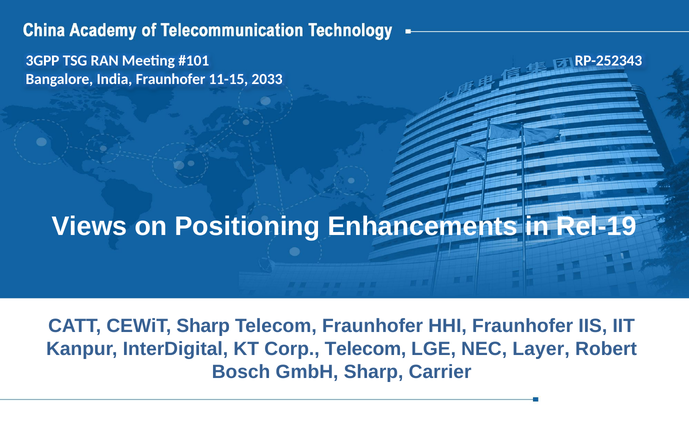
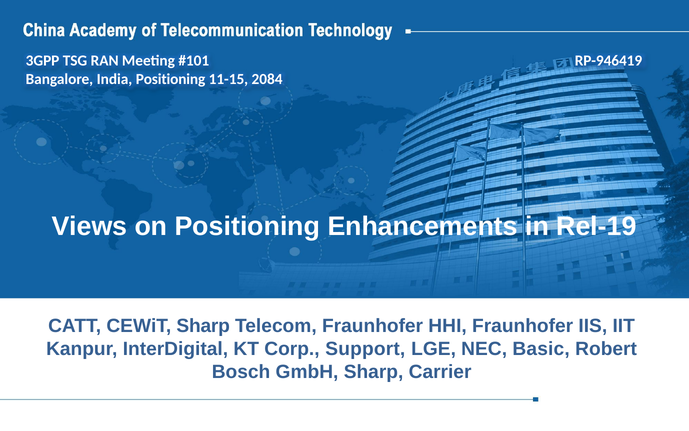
RP-252343: RP-252343 -> RP-946419
India Fraunhofer: Fraunhofer -> Positioning
2033: 2033 -> 2084
Corp Telecom: Telecom -> Support
Layer: Layer -> Basic
